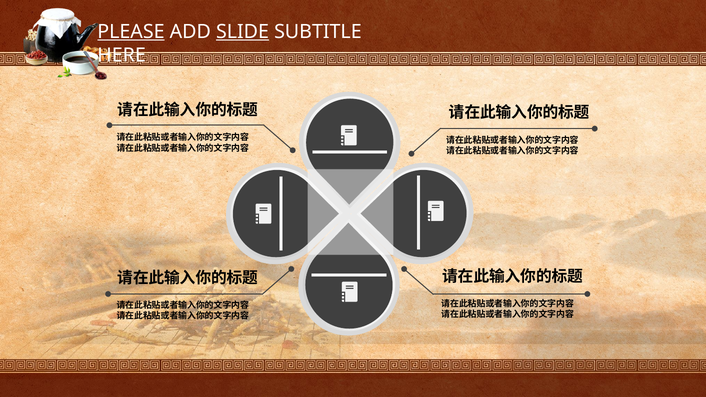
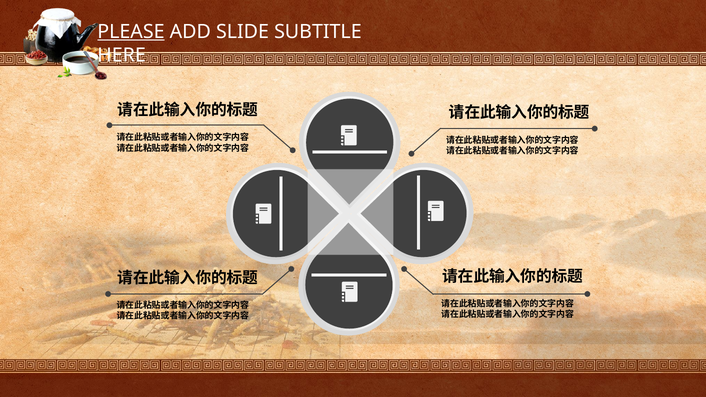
SLIDE underline: present -> none
